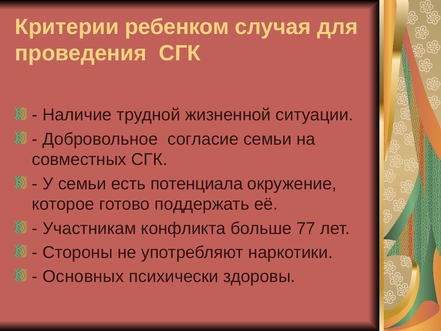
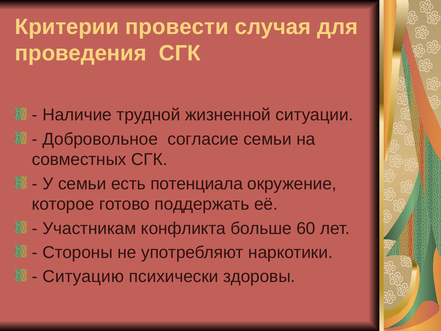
ребенком: ребенком -> провести
77: 77 -> 60
Основных: Основных -> Ситуацию
